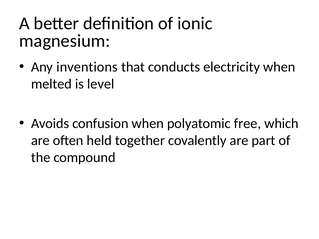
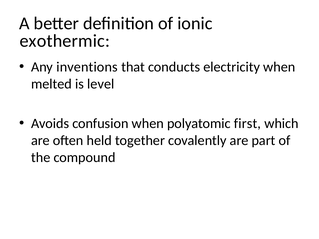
magnesium: magnesium -> exothermic
free: free -> first
